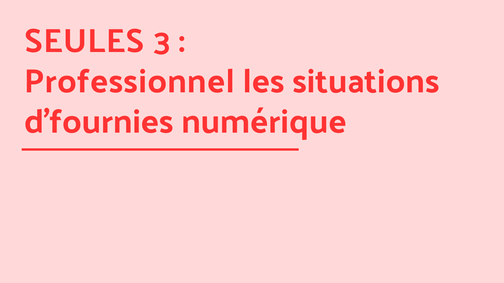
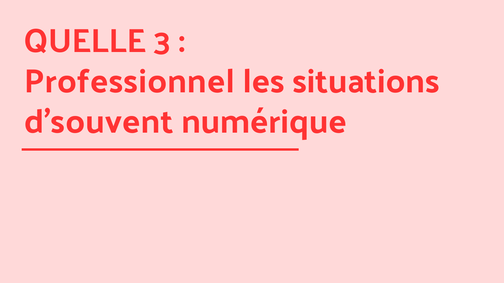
SEULES: SEULES -> QUELLE
d’fournies: d’fournies -> d’souvent
